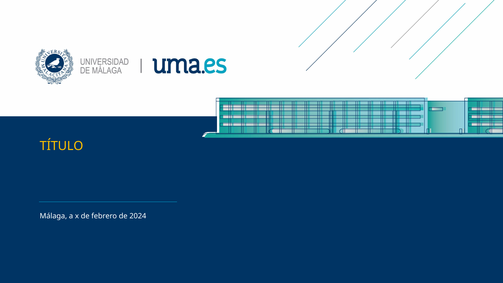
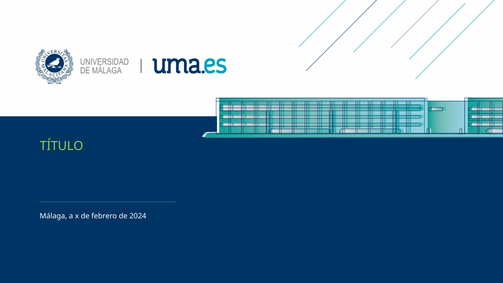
TÍTULO colour: yellow -> light green
